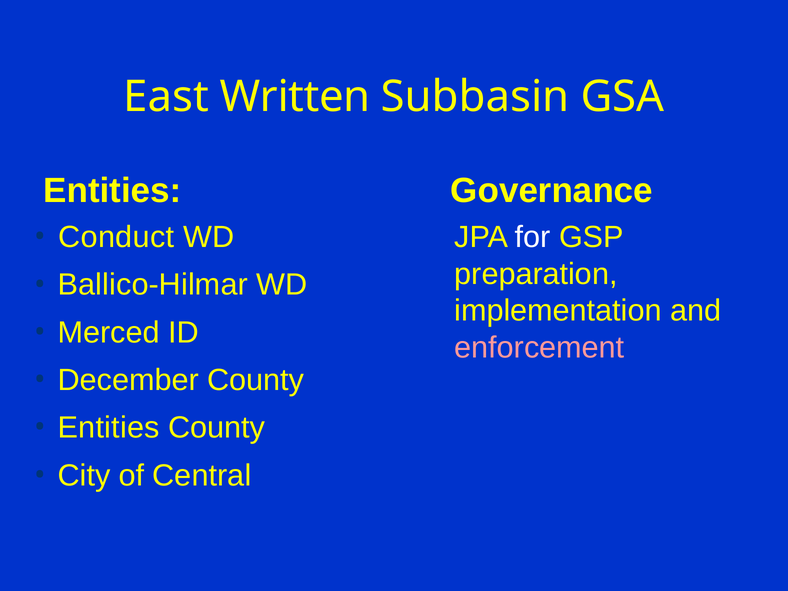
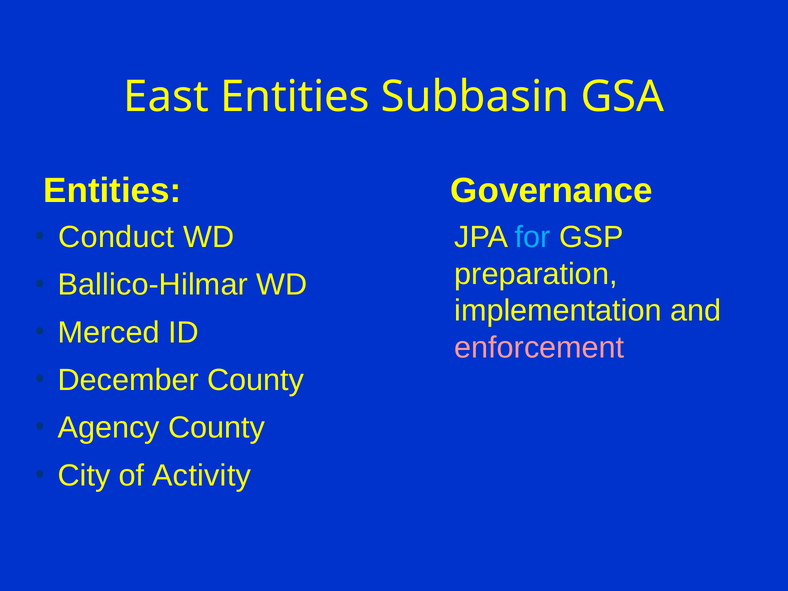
East Written: Written -> Entities
for colour: white -> light blue
Entities at (109, 428): Entities -> Agency
Central: Central -> Activity
